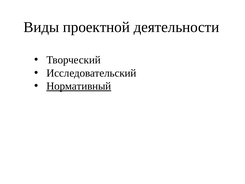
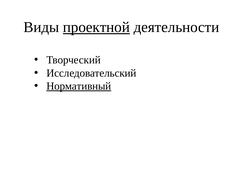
проектной underline: none -> present
